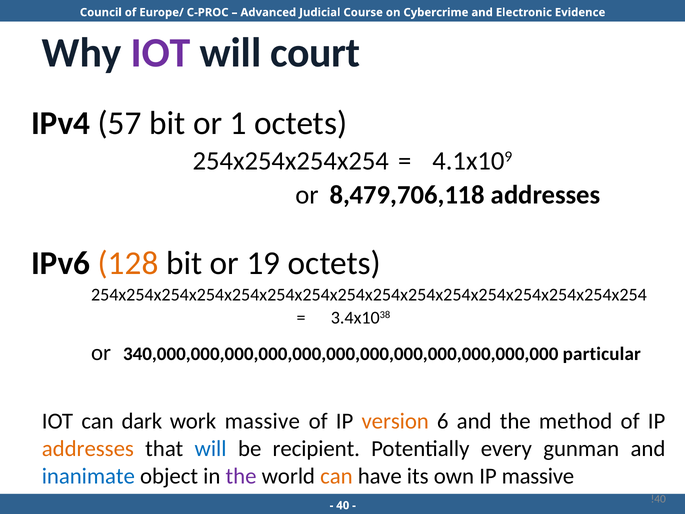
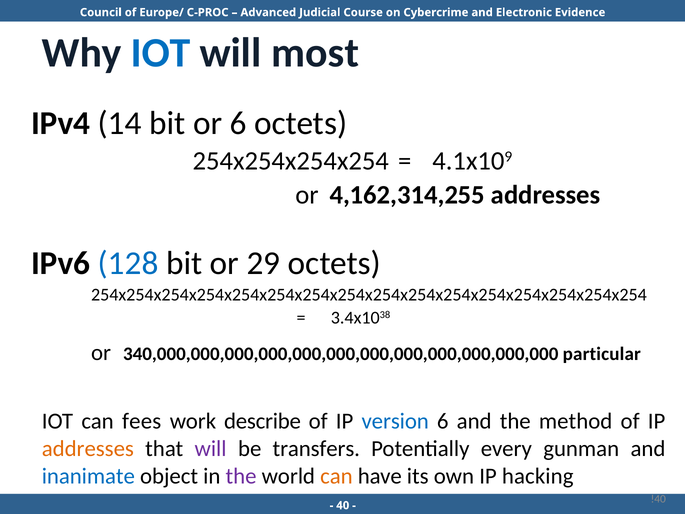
IOT at (161, 53) colour: purple -> blue
court: court -> most
57: 57 -> 14
or 1: 1 -> 6
8,479,706,118: 8,479,706,118 -> 4,162,314,255
128 colour: orange -> blue
19: 19 -> 29
dark: dark -> fees
work massive: massive -> describe
version colour: orange -> blue
will at (211, 448) colour: blue -> purple
recipient: recipient -> transfers
IP massive: massive -> hacking
